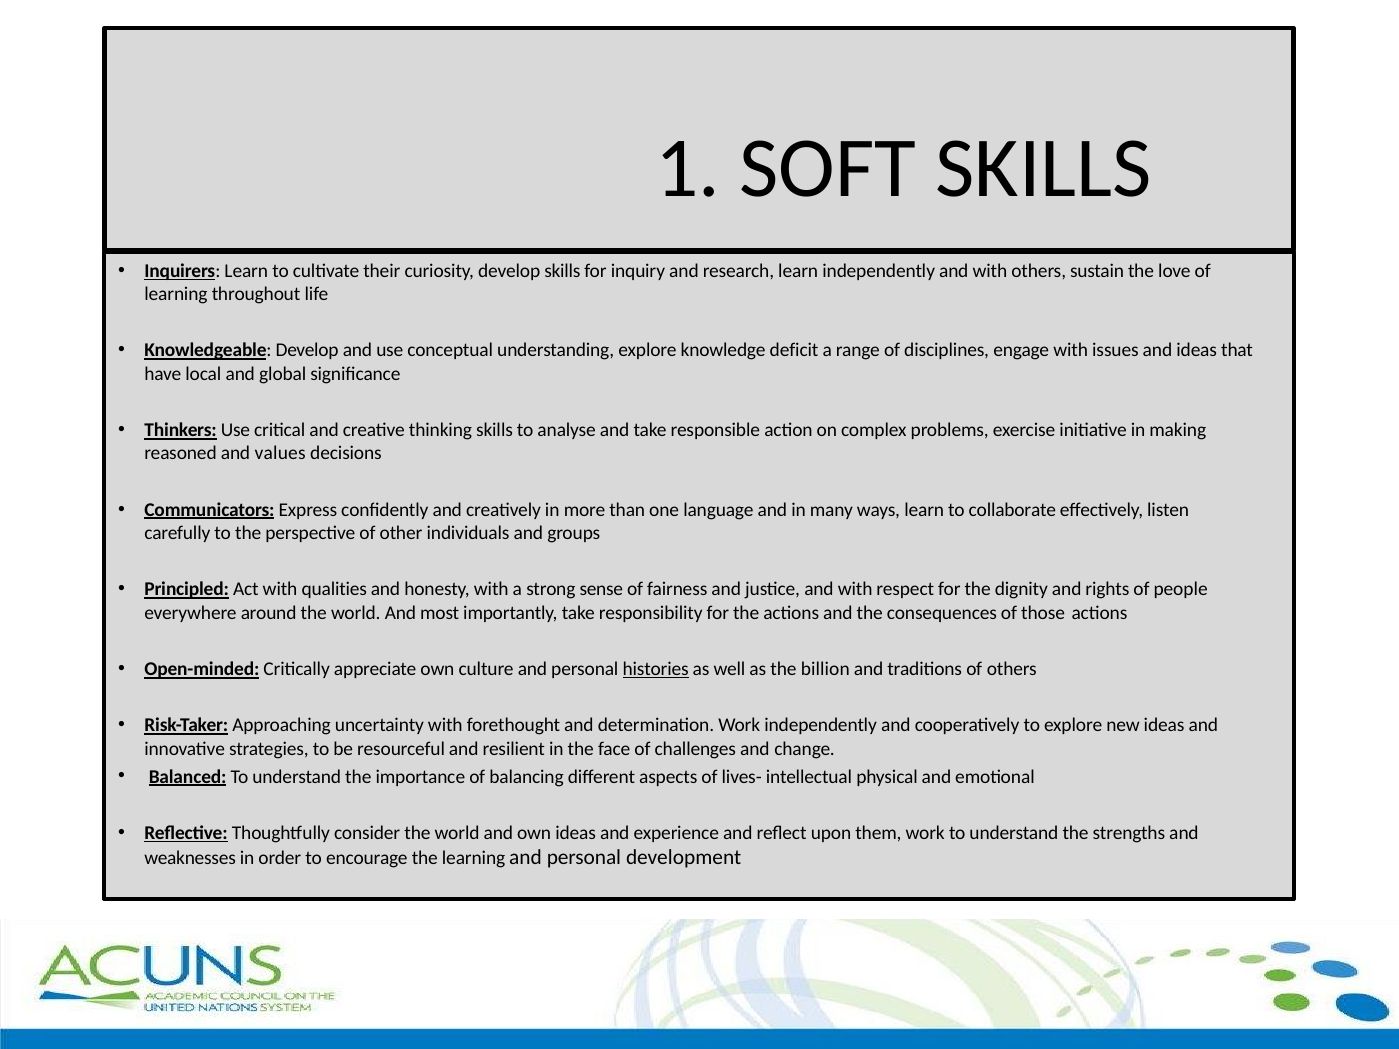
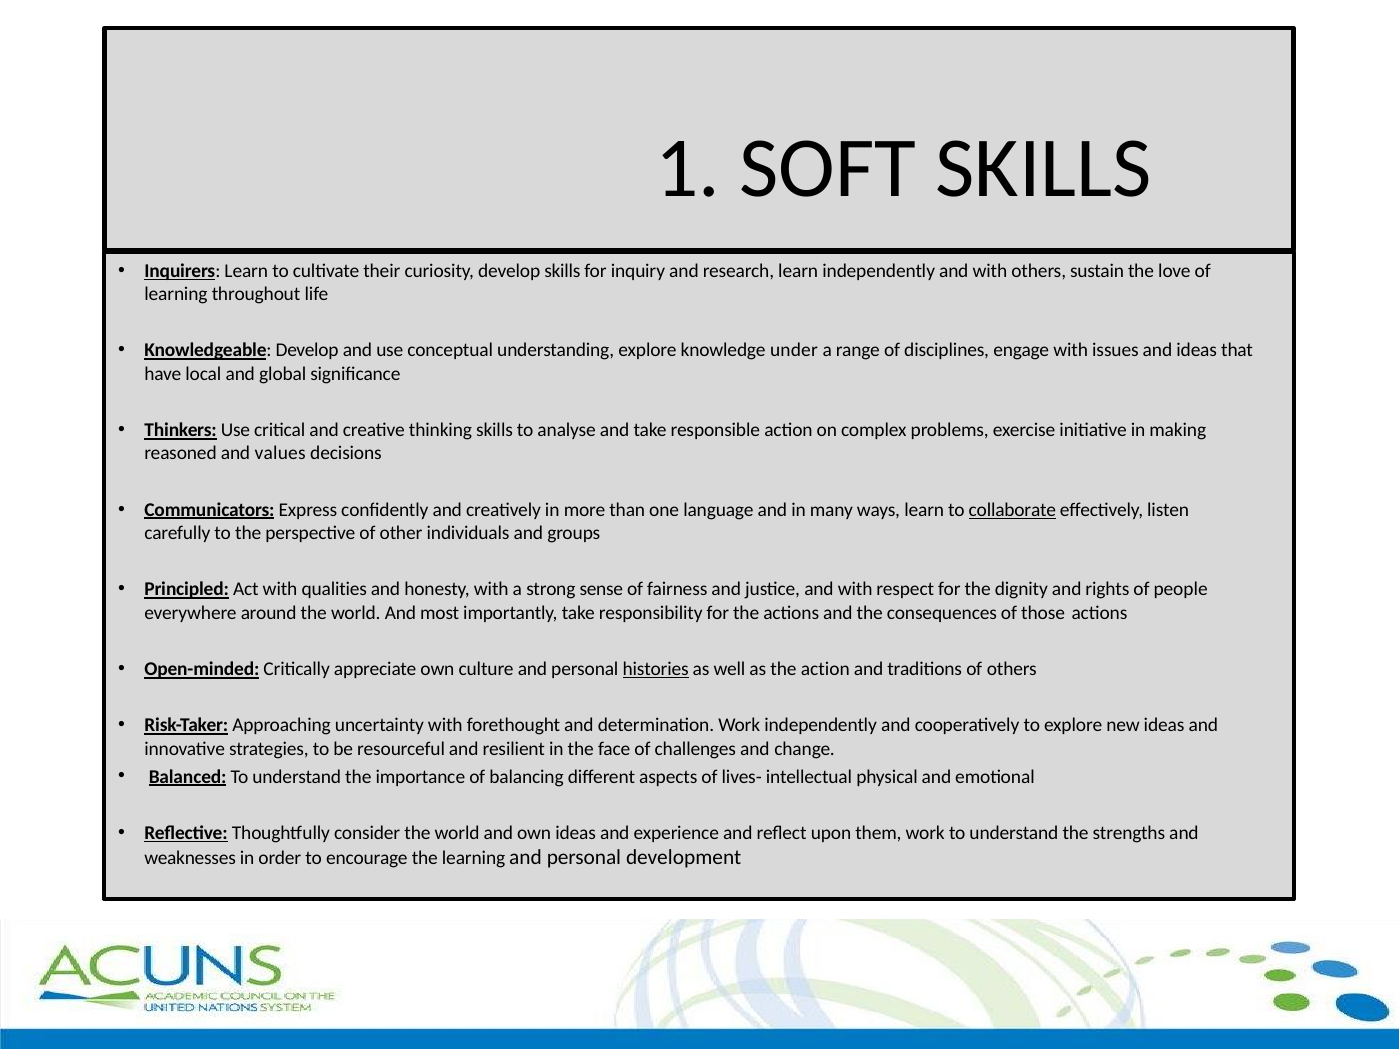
deficit: deficit -> under
collaborate underline: none -> present
the billion: billion -> action
